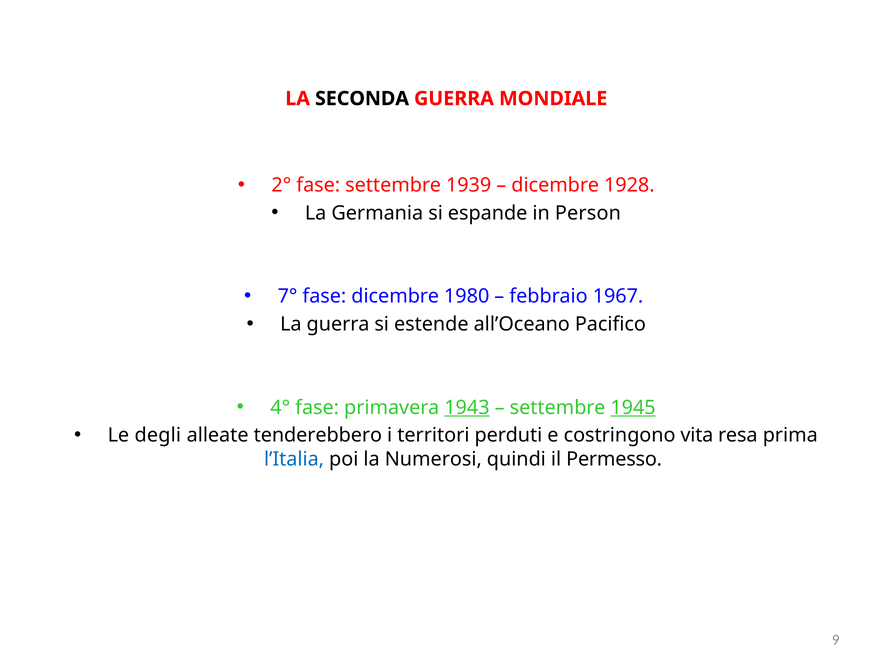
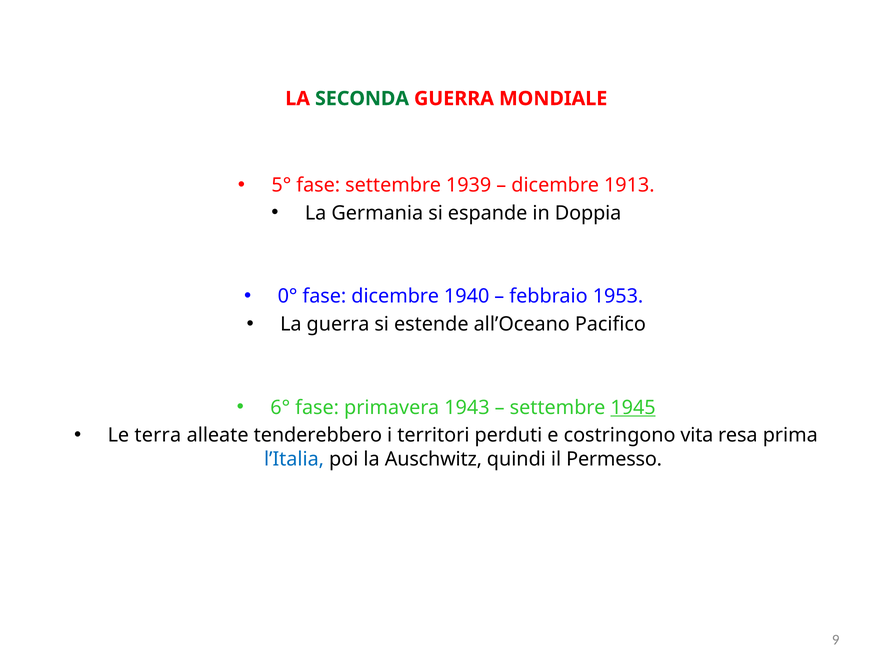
SECONDA colour: black -> green
2°: 2° -> 5°
1928: 1928 -> 1913
Person: Person -> Doppia
7°: 7° -> 0°
1980: 1980 -> 1940
1967: 1967 -> 1953
4°: 4° -> 6°
1943 underline: present -> none
degli: degli -> terra
Numerosi: Numerosi -> Auschwitz
